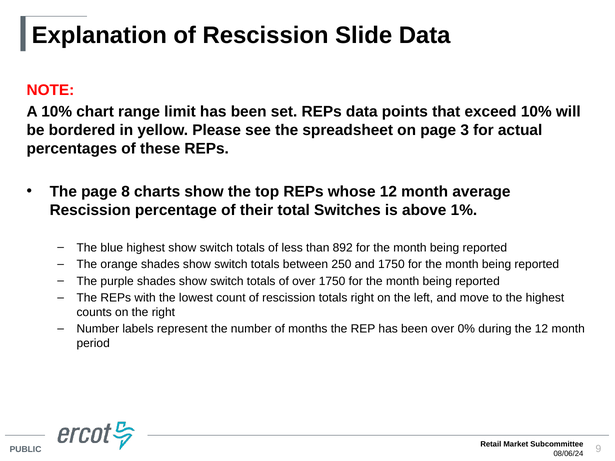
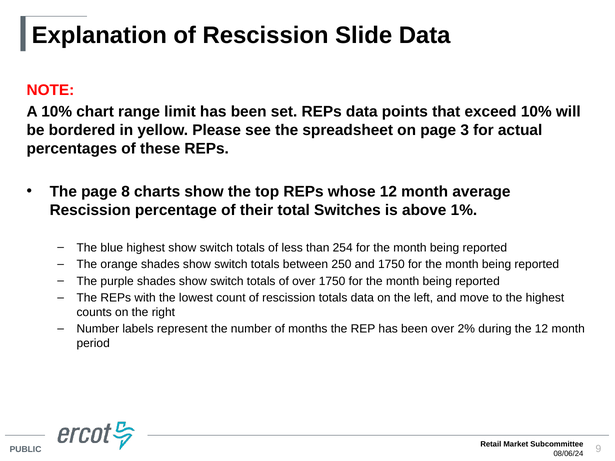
892: 892 -> 254
totals right: right -> data
0%: 0% -> 2%
